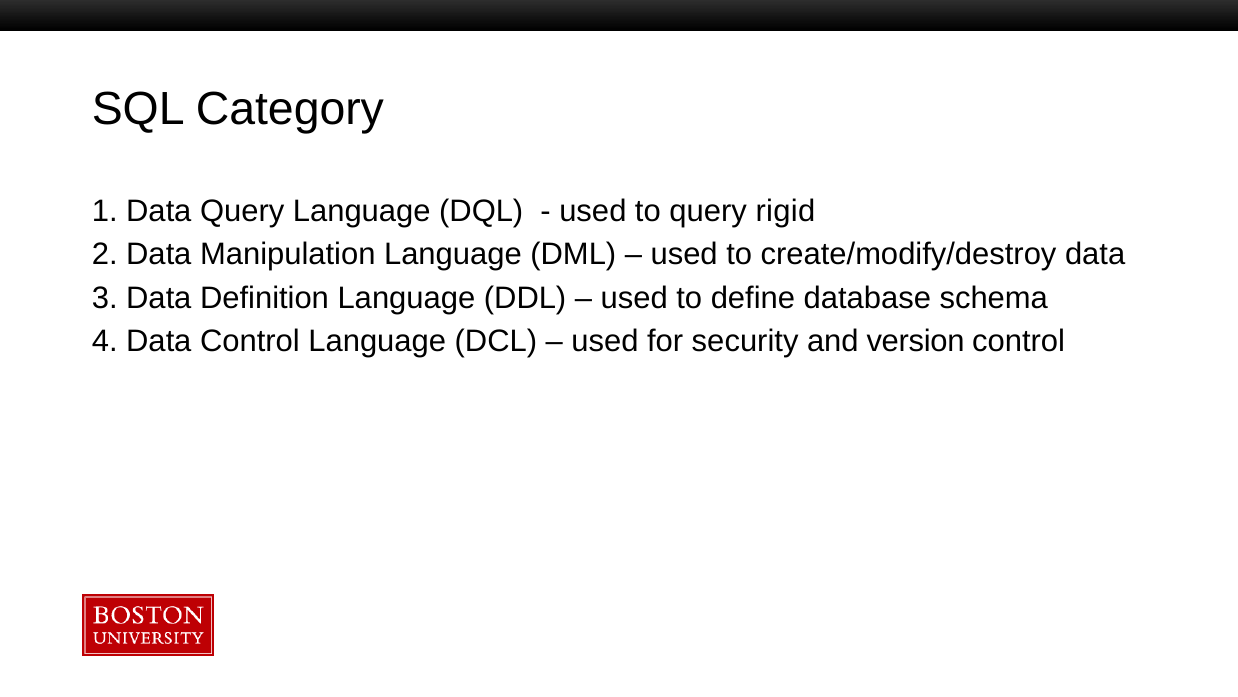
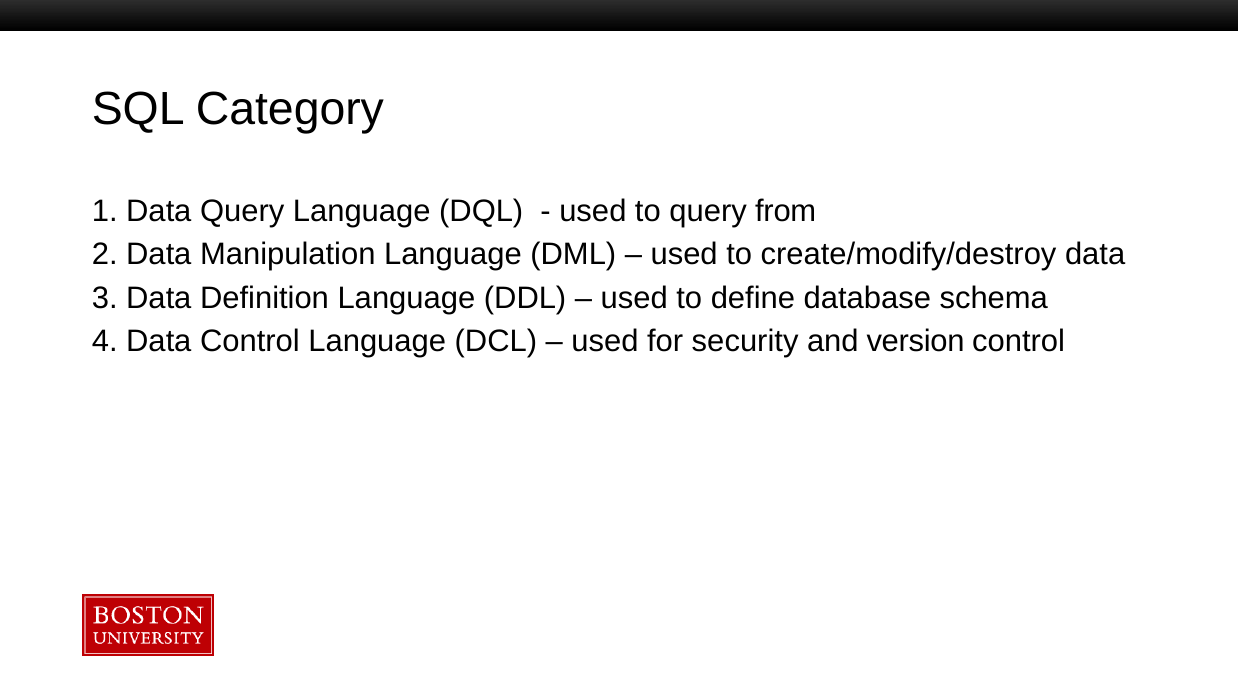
rigid: rigid -> from
